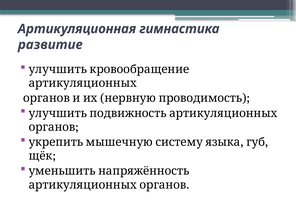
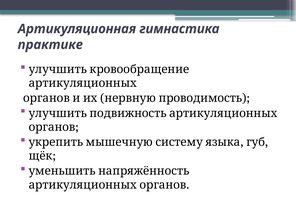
развитие: развитие -> практике
